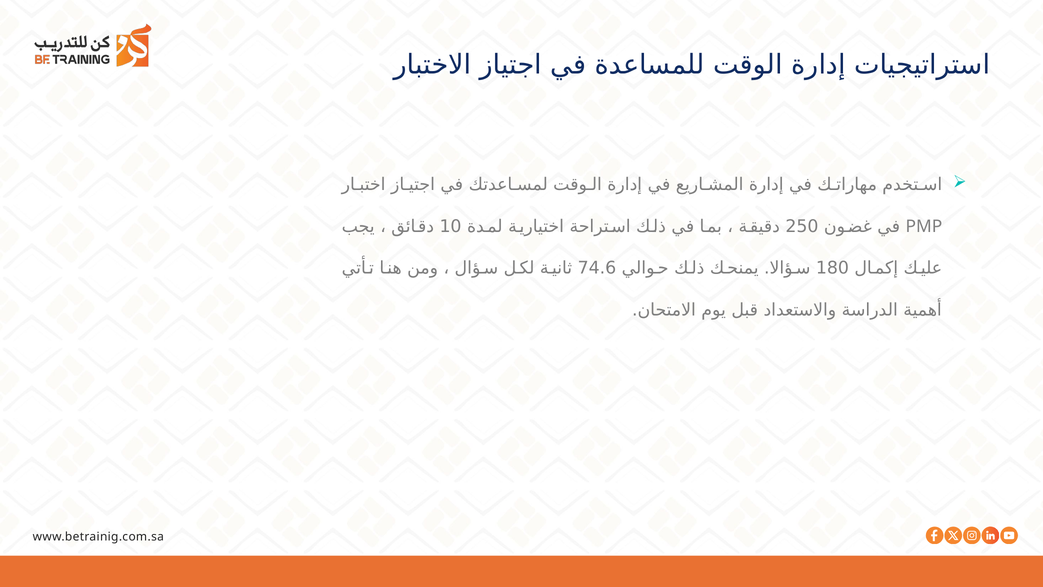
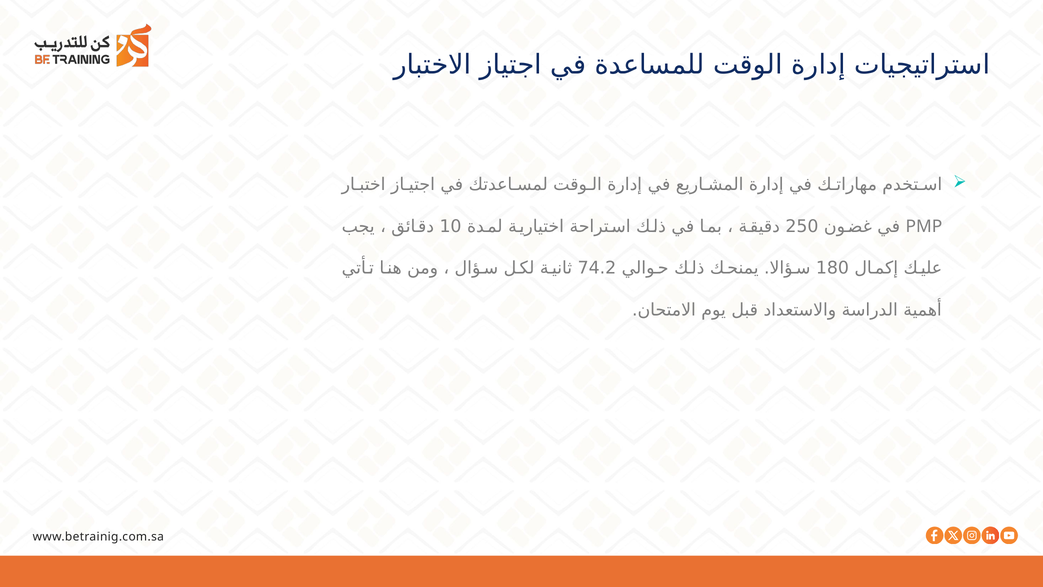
74.6: 74.6 -> 74.2
